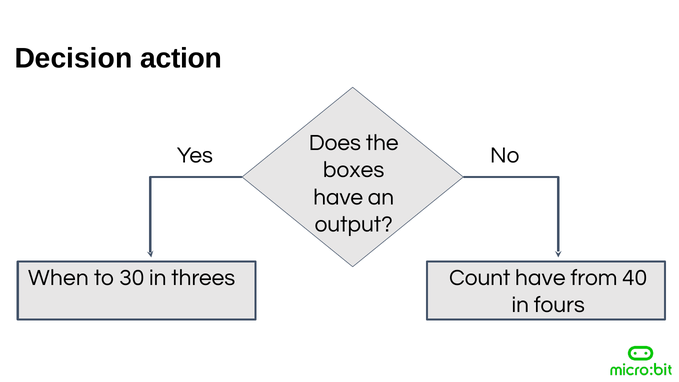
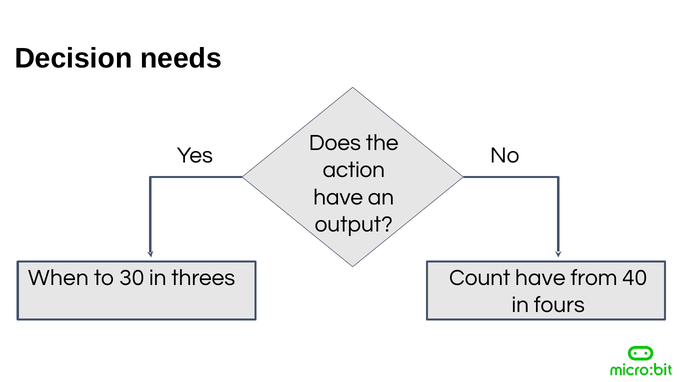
action: action -> needs
boxes: boxes -> action
